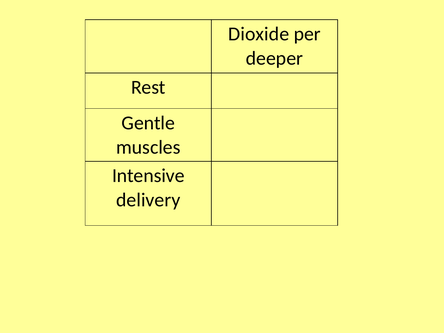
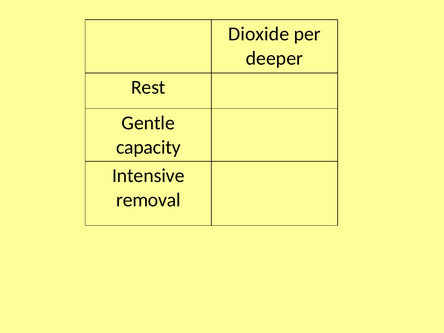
muscles: muscles -> capacity
delivery: delivery -> removal
